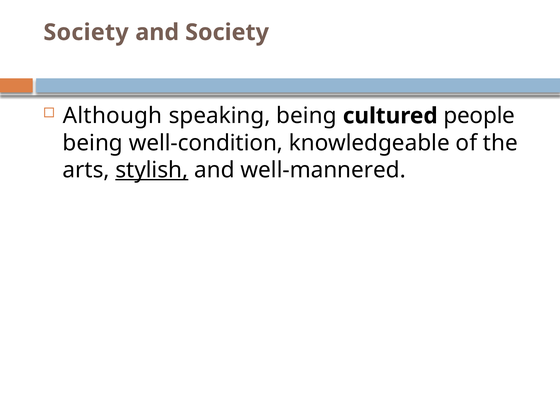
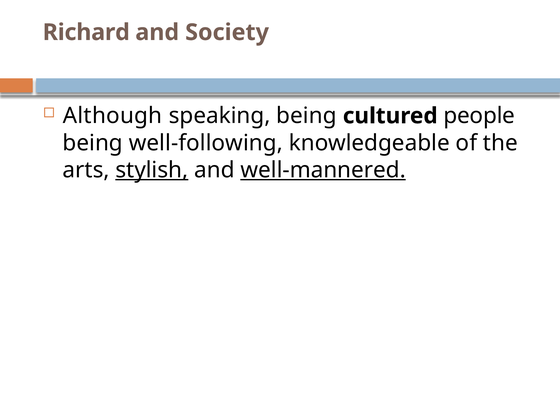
Society at (86, 32): Society -> Richard
well‐condition: well‐condition -> well‐following
well‐mannered underline: none -> present
